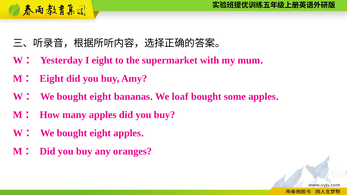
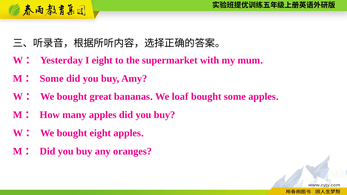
Eight at (52, 79): Eight -> Some
eight at (100, 97): eight -> great
